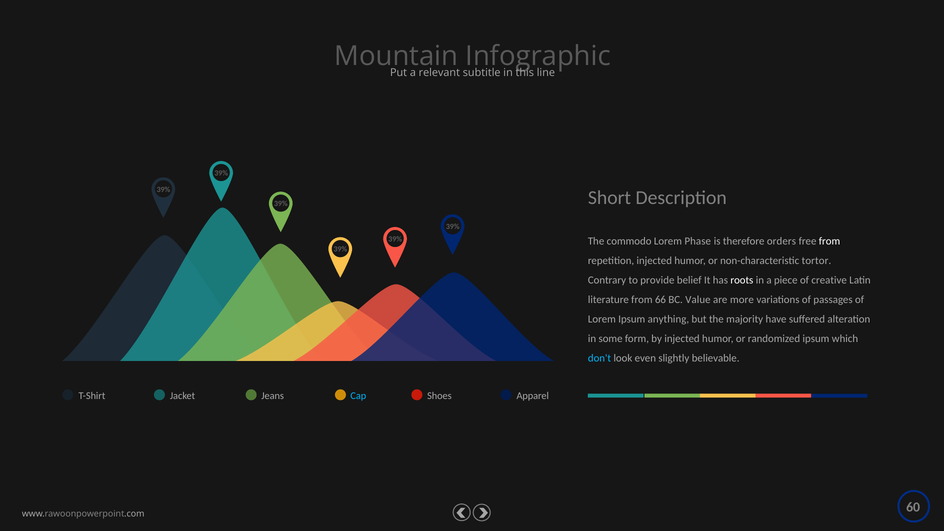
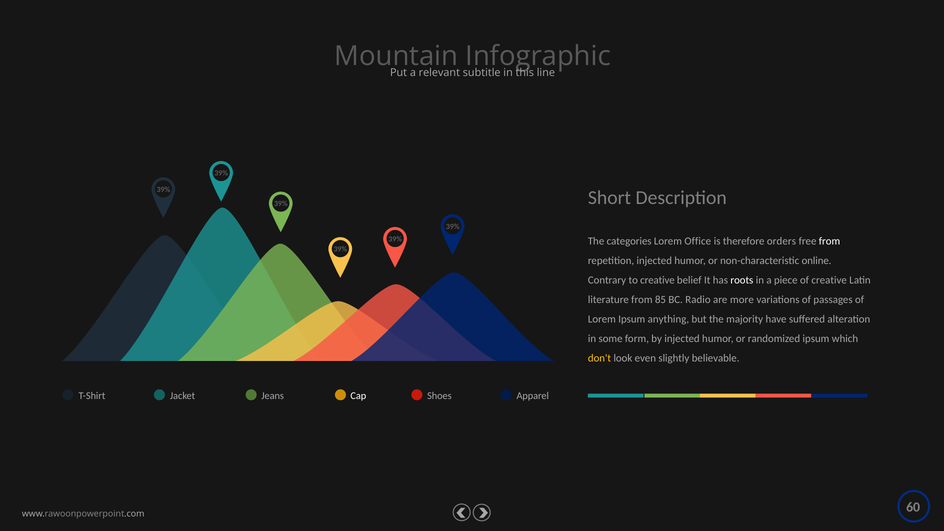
commodo: commodo -> categories
Phase: Phase -> Office
tortor: tortor -> online
to provide: provide -> creative
66: 66 -> 85
Value: Value -> Radio
don't colour: light blue -> yellow
Cap colour: light blue -> white
